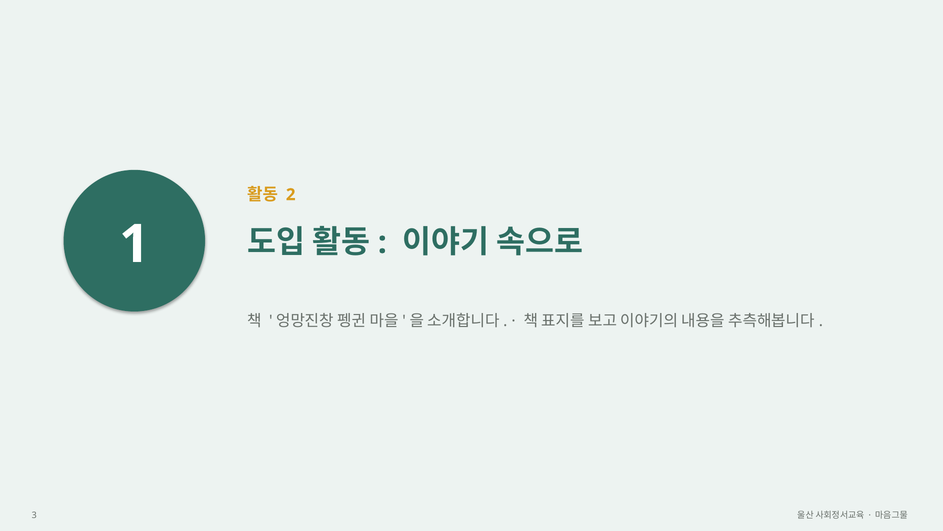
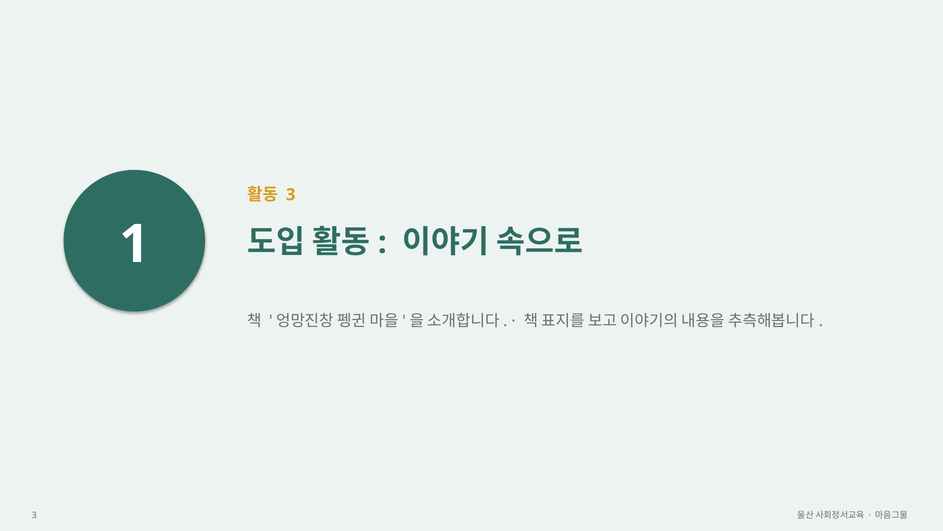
2 at (291, 194): 2 -> 3
